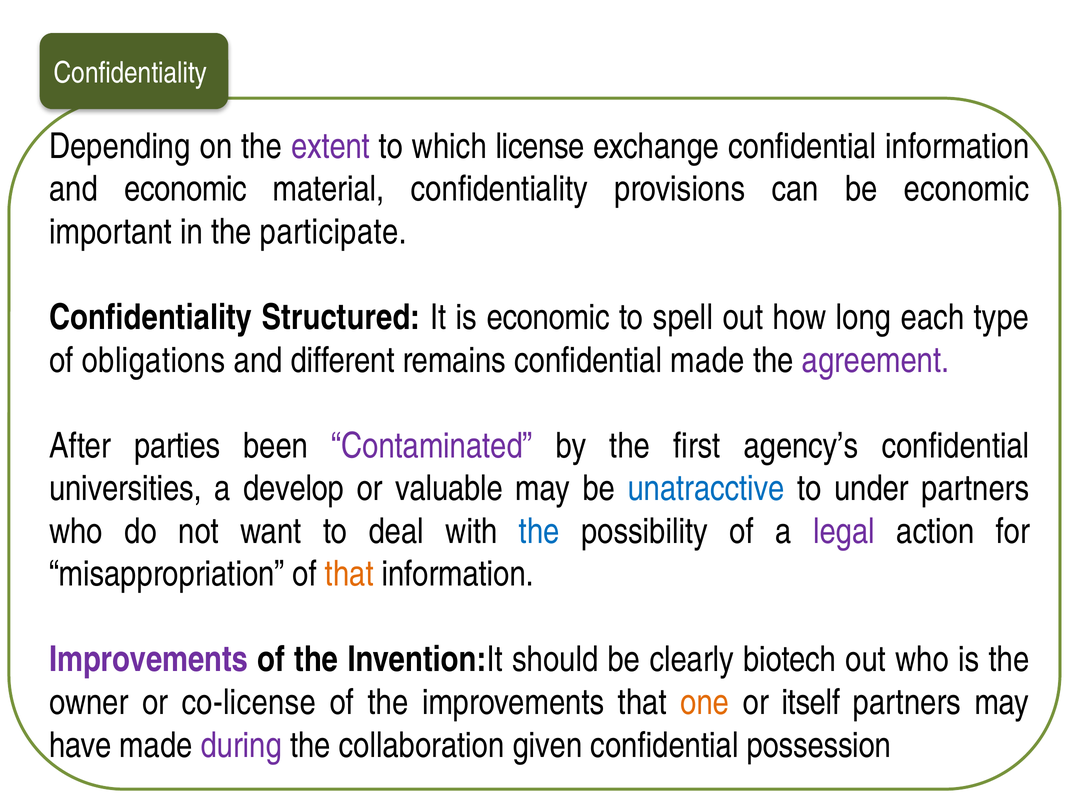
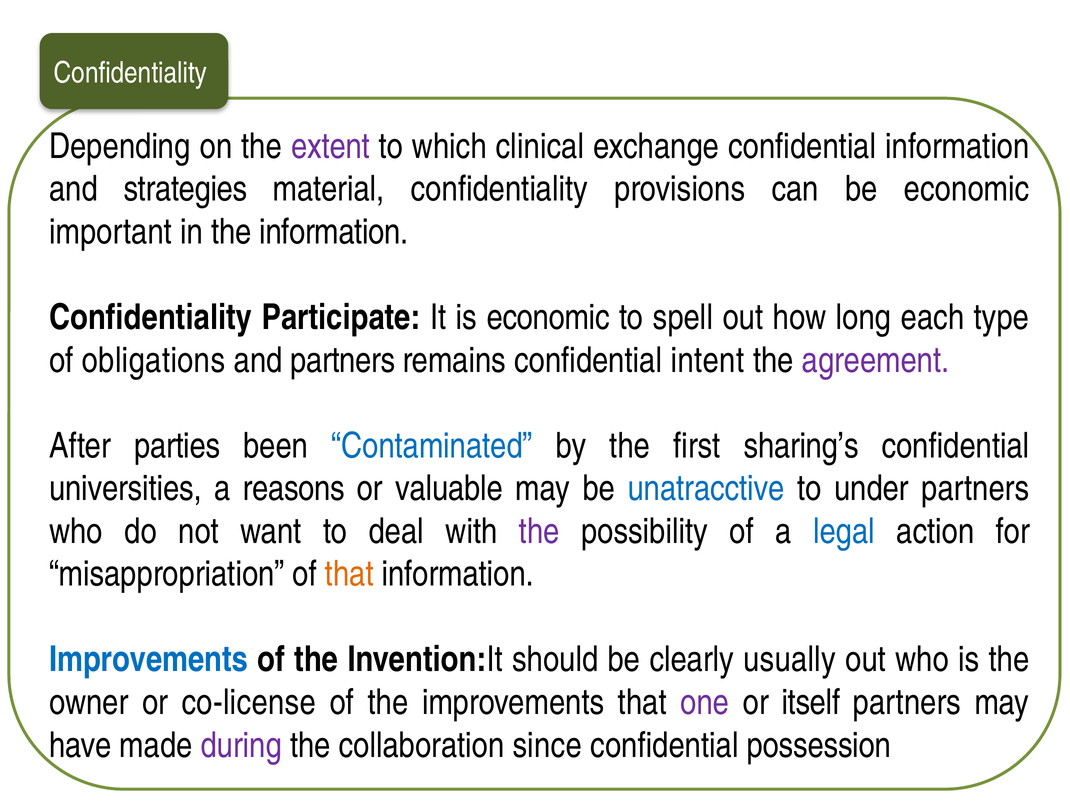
license: license -> clinical
and economic: economic -> strategies
the participate: participate -> information
Structured: Structured -> Participate
and different: different -> partners
confidential made: made -> intent
Contaminated colour: purple -> blue
agency’s: agency’s -> sharing’s
develop: develop -> reasons
the at (539, 532) colour: blue -> purple
legal colour: purple -> blue
Improvements at (149, 660) colour: purple -> blue
biotech: biotech -> usually
one colour: orange -> purple
given: given -> since
